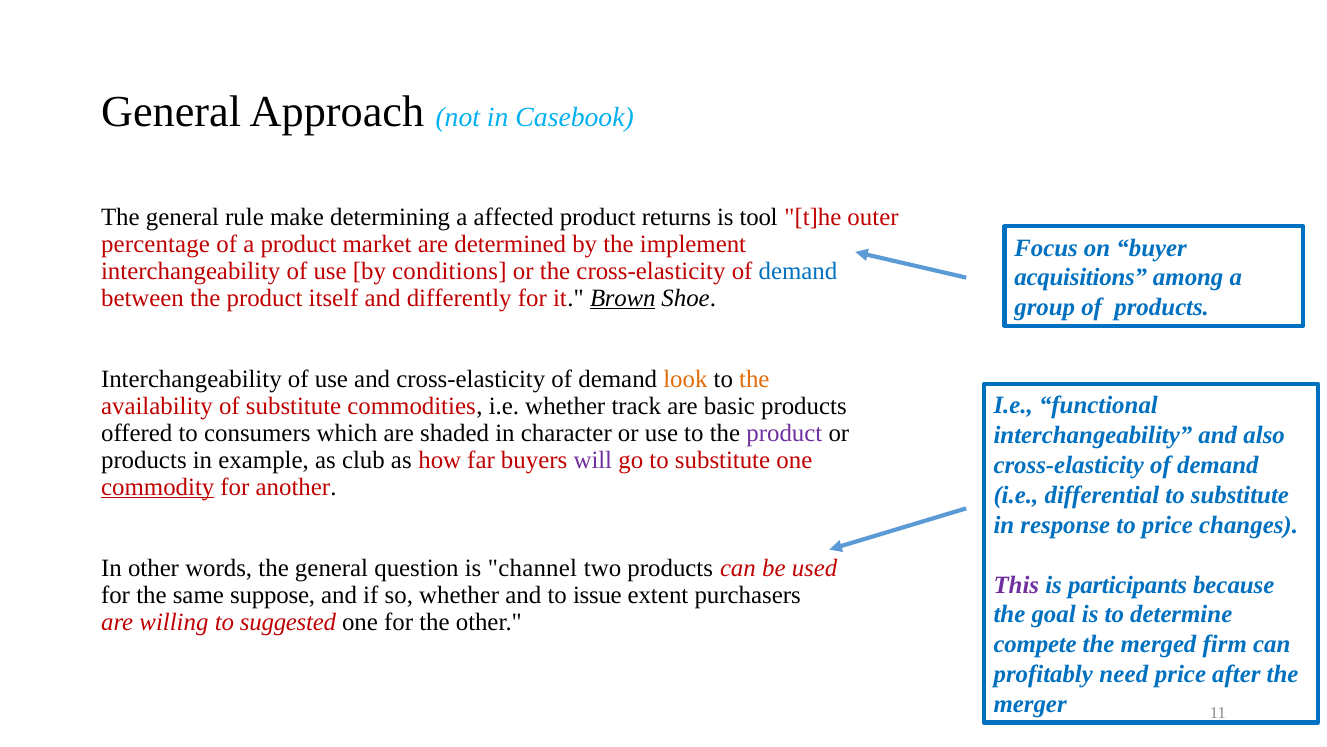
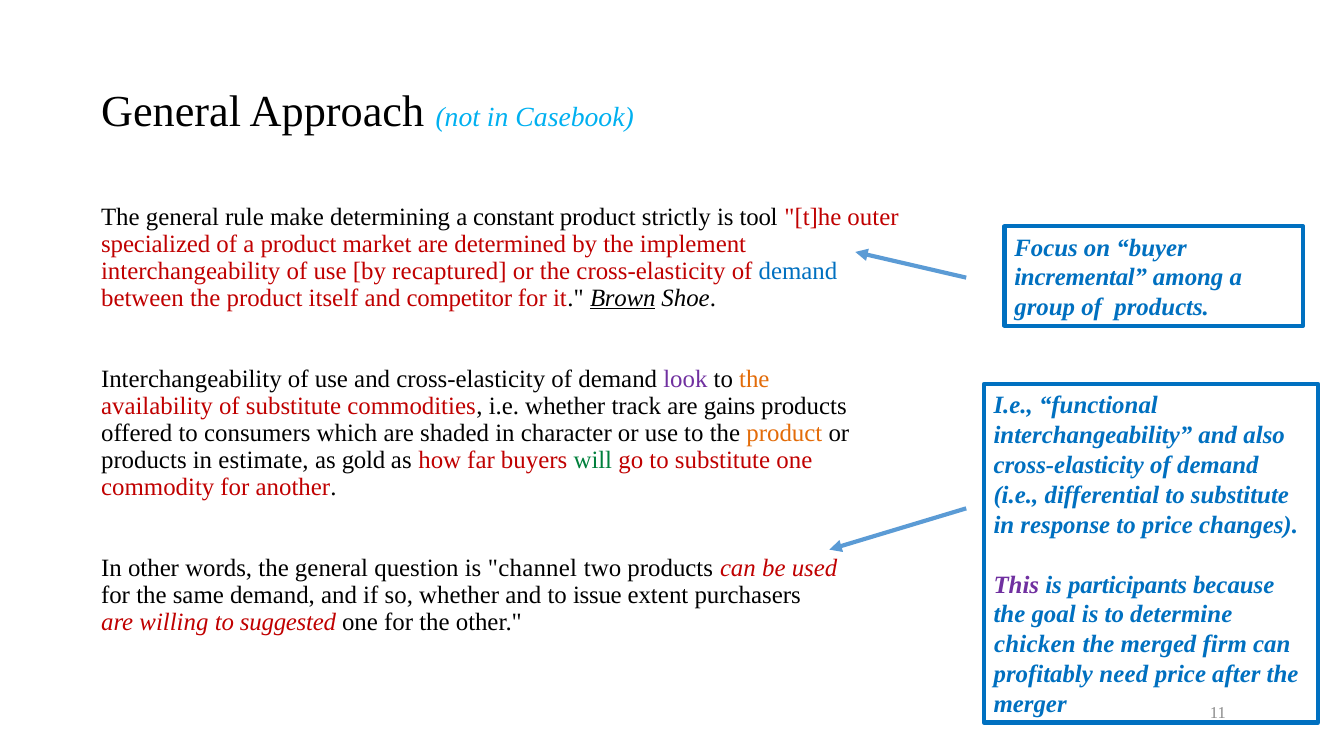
affected: affected -> constant
returns: returns -> strictly
percentage: percentage -> specialized
conditions: conditions -> recaptured
acquisitions: acquisitions -> incremental
differently: differently -> competitor
look colour: orange -> purple
basic: basic -> gains
product at (784, 433) colour: purple -> orange
example: example -> estimate
club: club -> gold
will colour: purple -> green
commodity underline: present -> none
same suppose: suppose -> demand
compete: compete -> chicken
